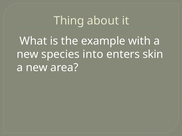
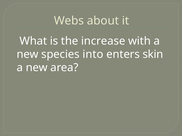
Thing: Thing -> Webs
example: example -> increase
